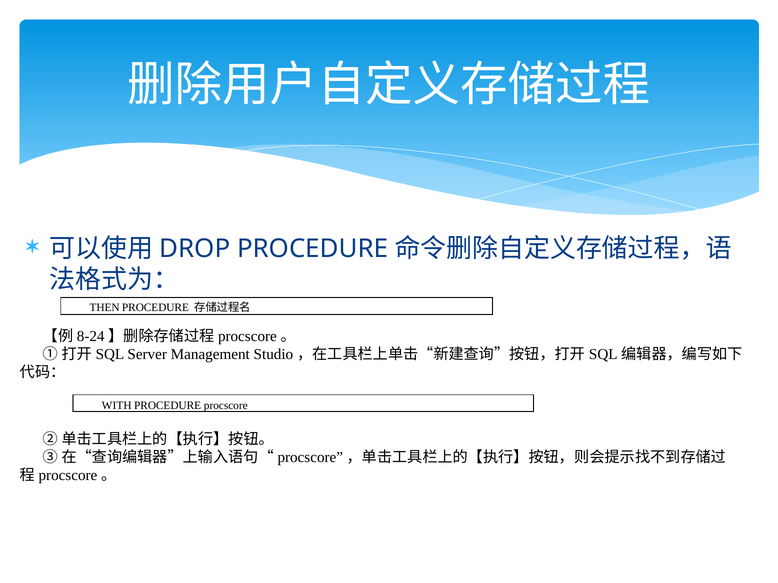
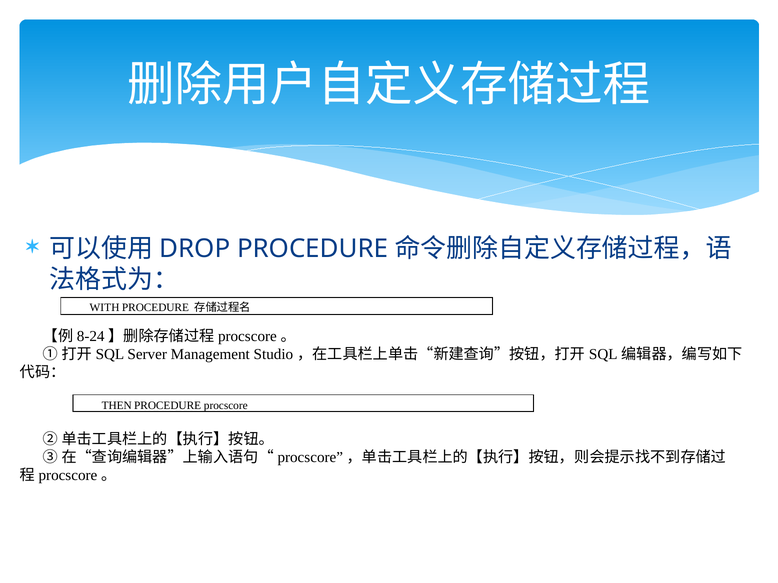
THEN: THEN -> WITH
WITH: WITH -> THEN
